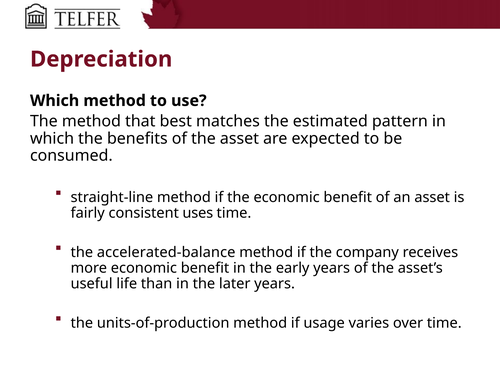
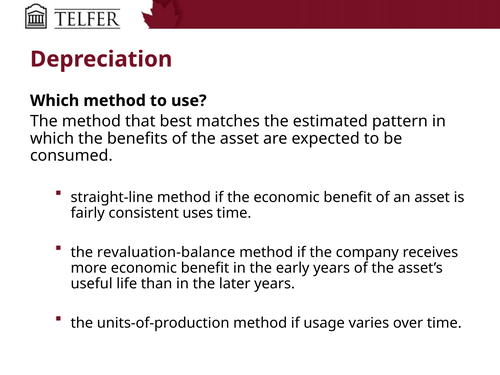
accelerated-balance: accelerated-balance -> revaluation-balance
